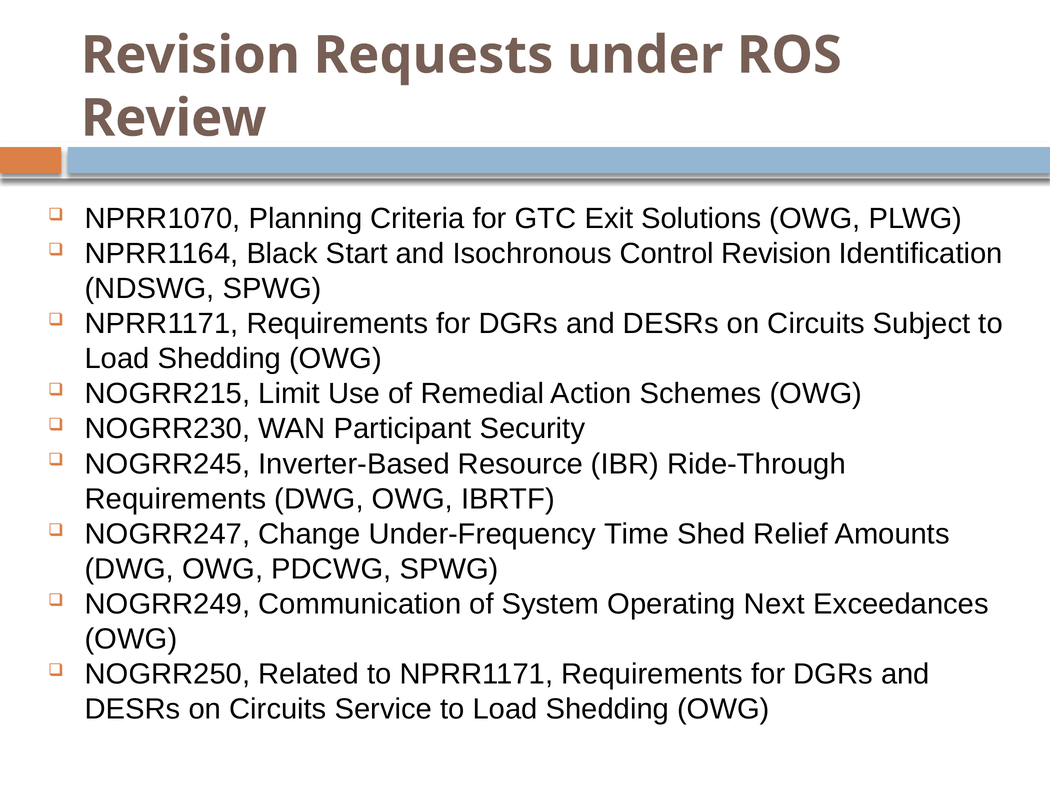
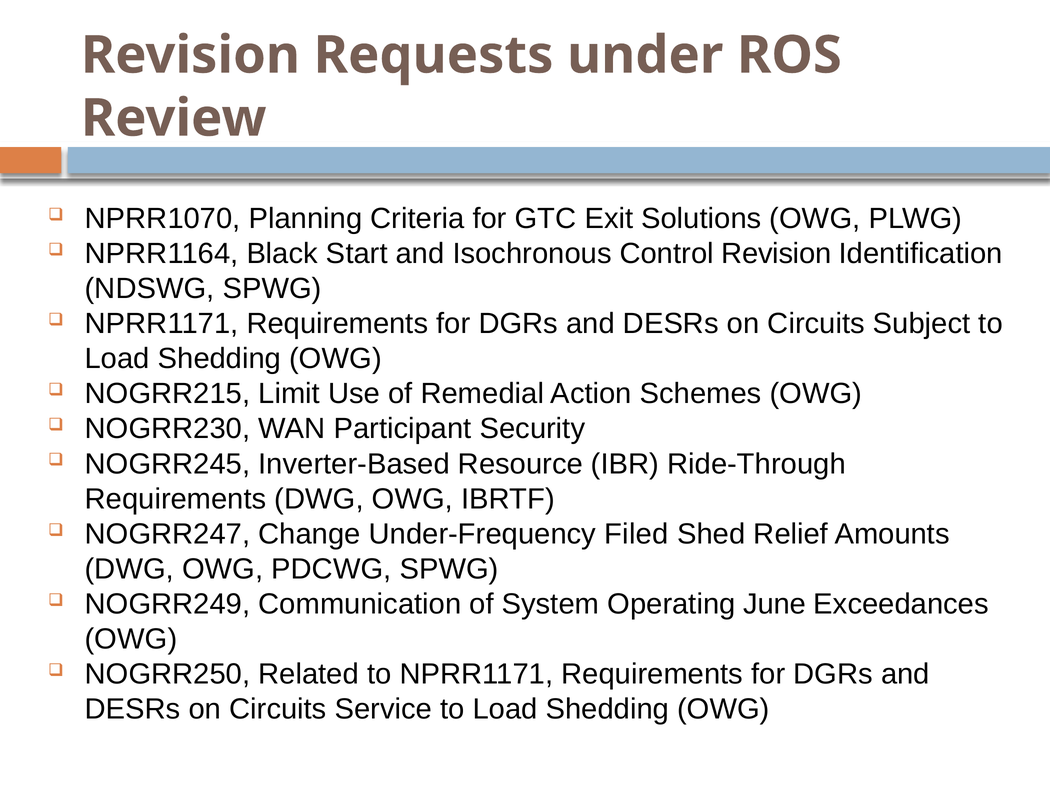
Time: Time -> Filed
Next: Next -> June
